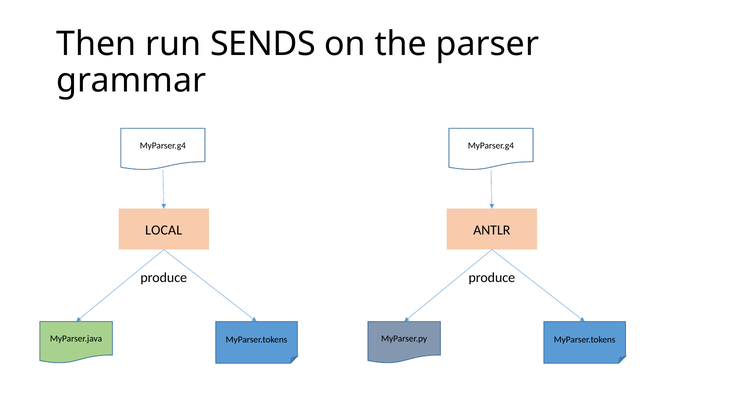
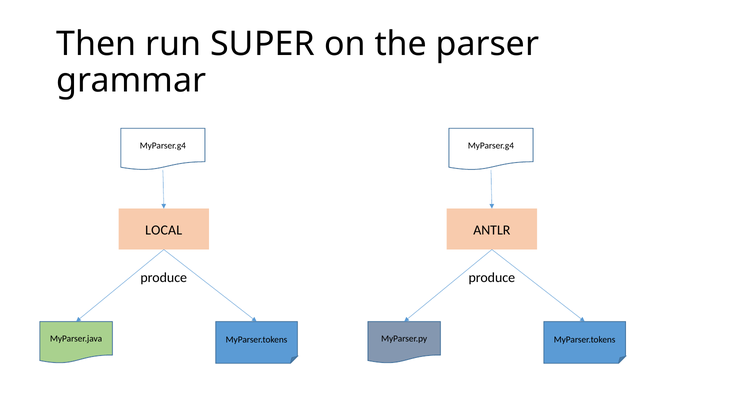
SENDS: SENDS -> SUPER
